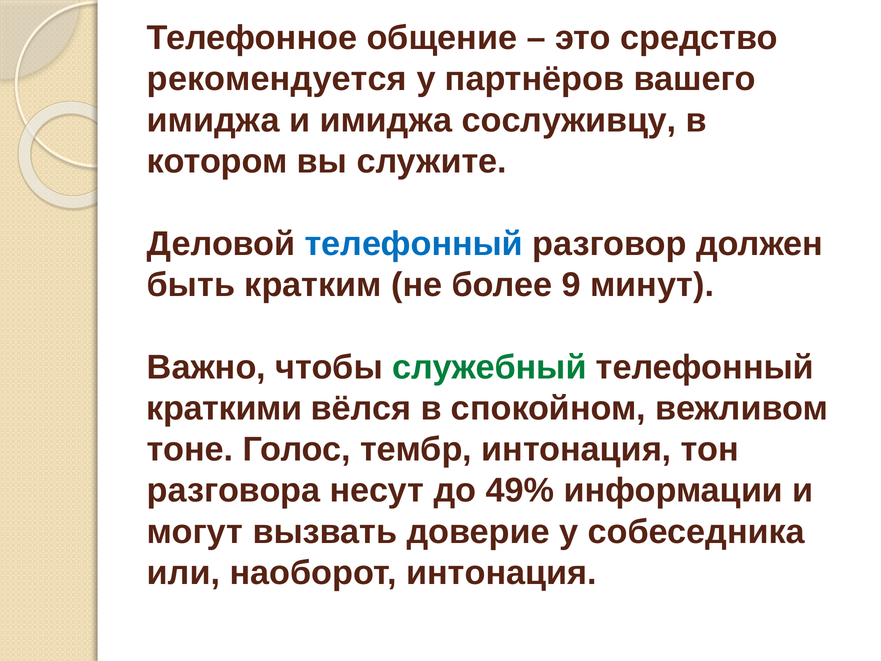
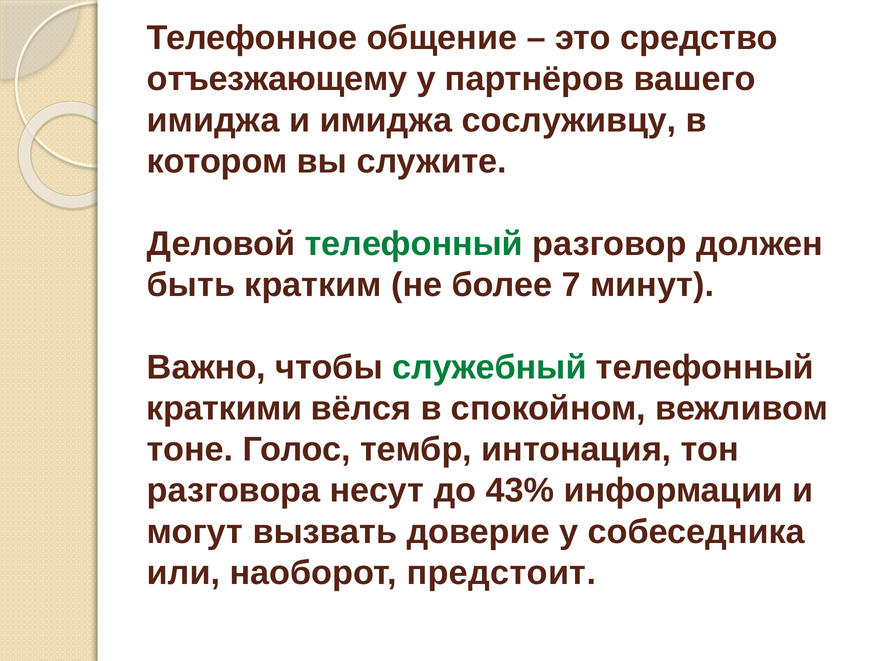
рекомендуется: рекомендуется -> отъезжающему
телефонный at (414, 244) colour: blue -> green
9: 9 -> 7
49%: 49% -> 43%
наоборот интонация: интонация -> предстоит
